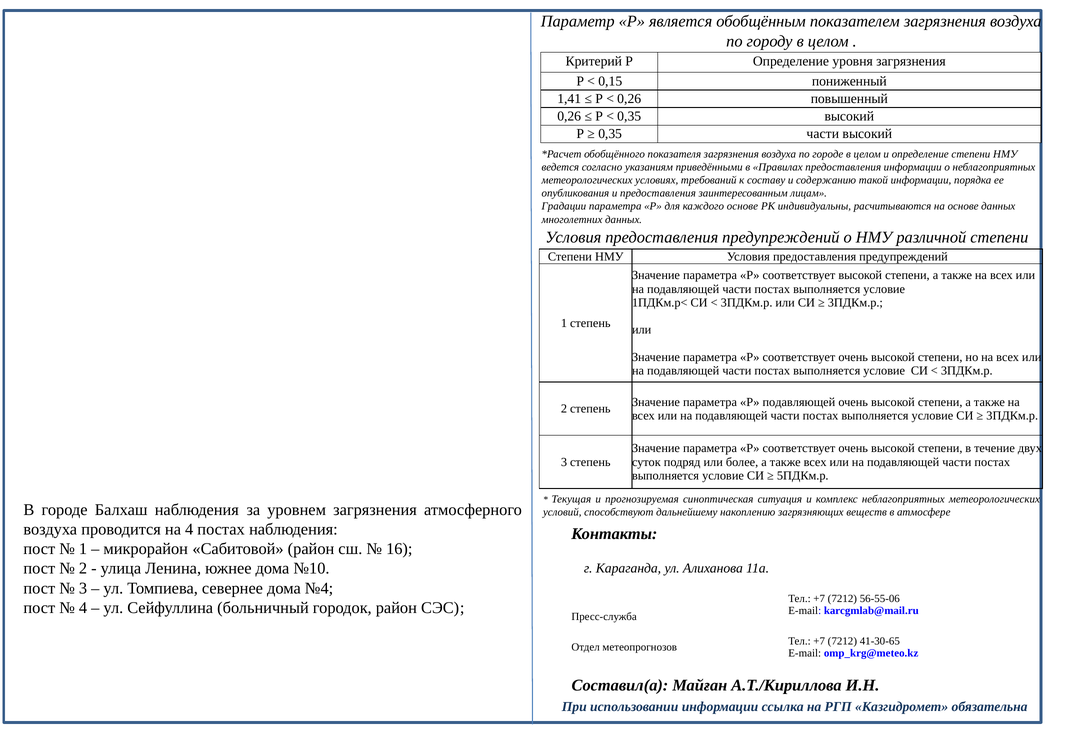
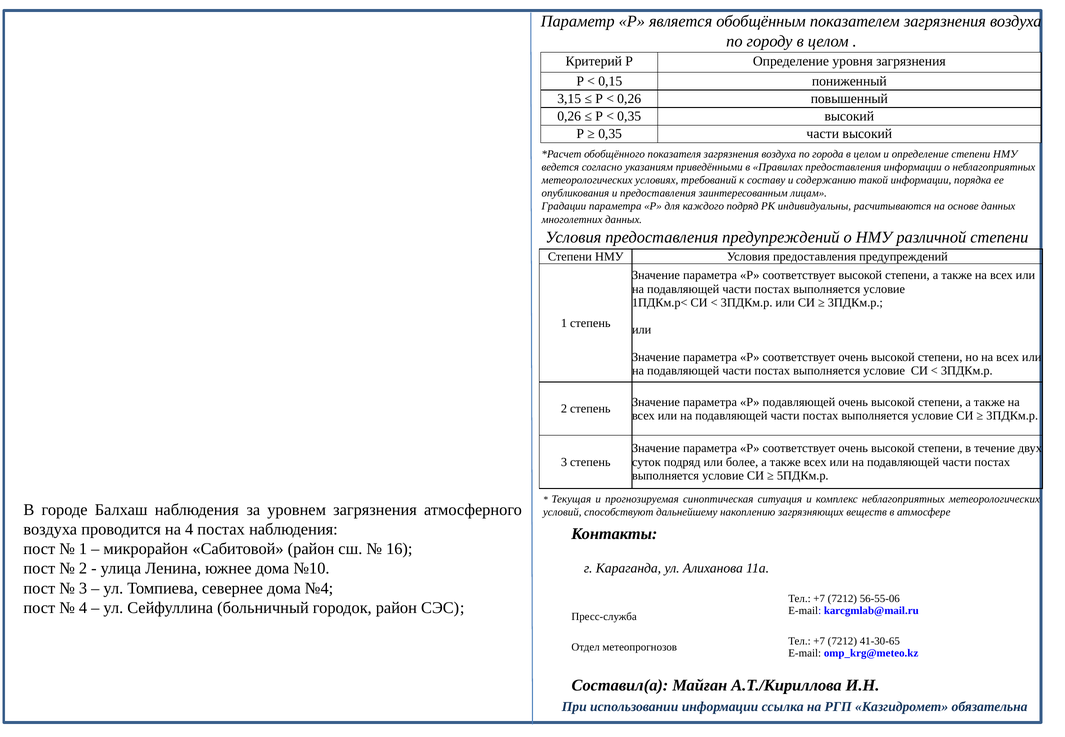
1,41: 1,41 -> 3,15
по городе: городе -> города
каждого основе: основе -> подряд
